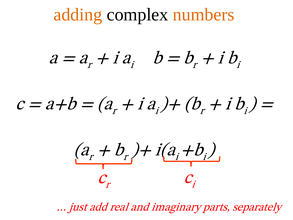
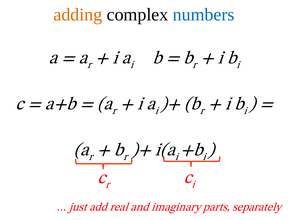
numbers colour: orange -> blue
